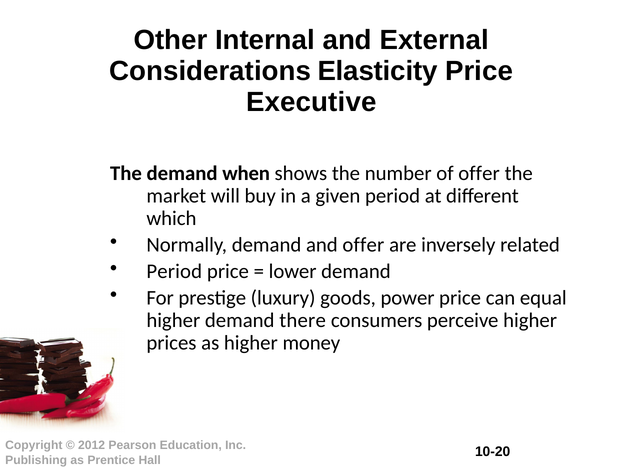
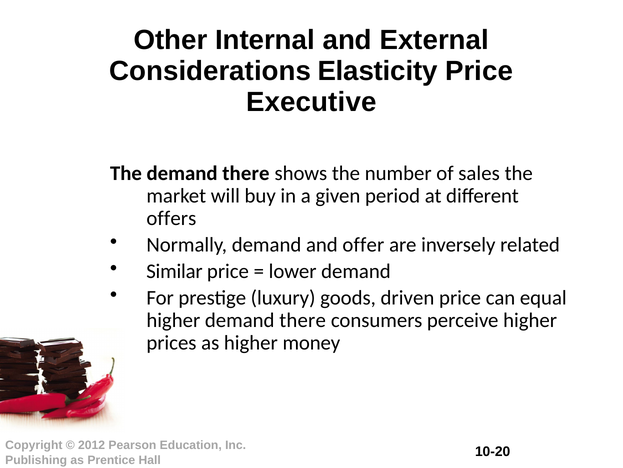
The demand when: when -> there
of offer: offer -> sales
which: which -> offers
Period at (174, 271): Period -> Similar
power: power -> driven
